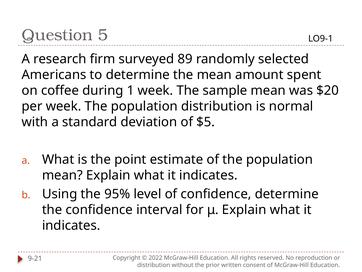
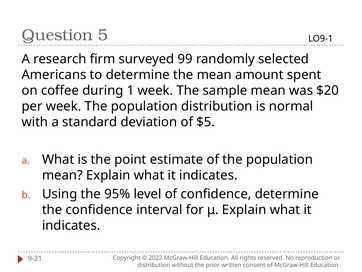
89: 89 -> 99
